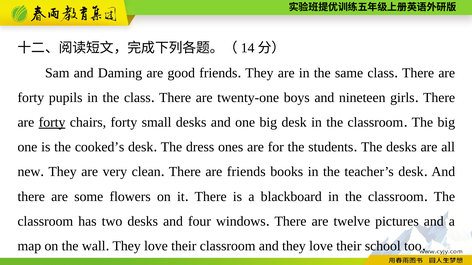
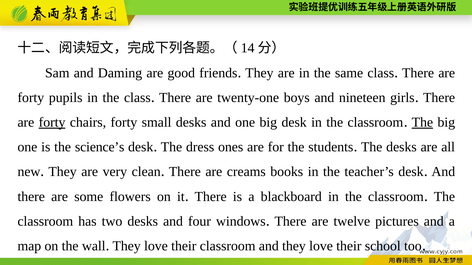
The at (422, 123) underline: none -> present
cooked’s: cooked’s -> science’s
are friends: friends -> creams
